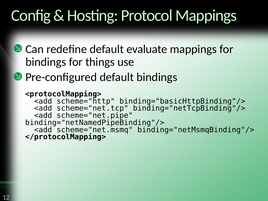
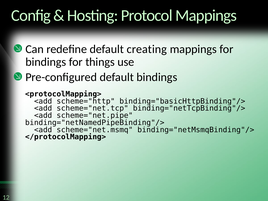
evaluate: evaluate -> creating
